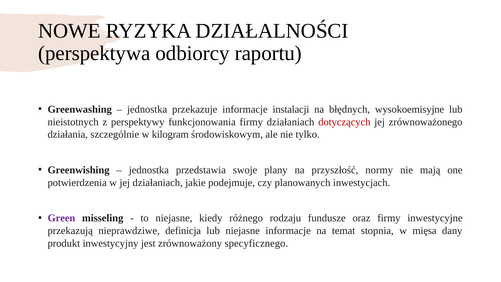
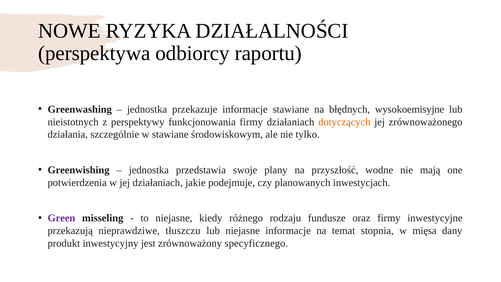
informacje instalacji: instalacji -> stawiane
dotyczących colour: red -> orange
w kilogram: kilogram -> stawiane
normy: normy -> wodne
definicja: definicja -> tłuszczu
